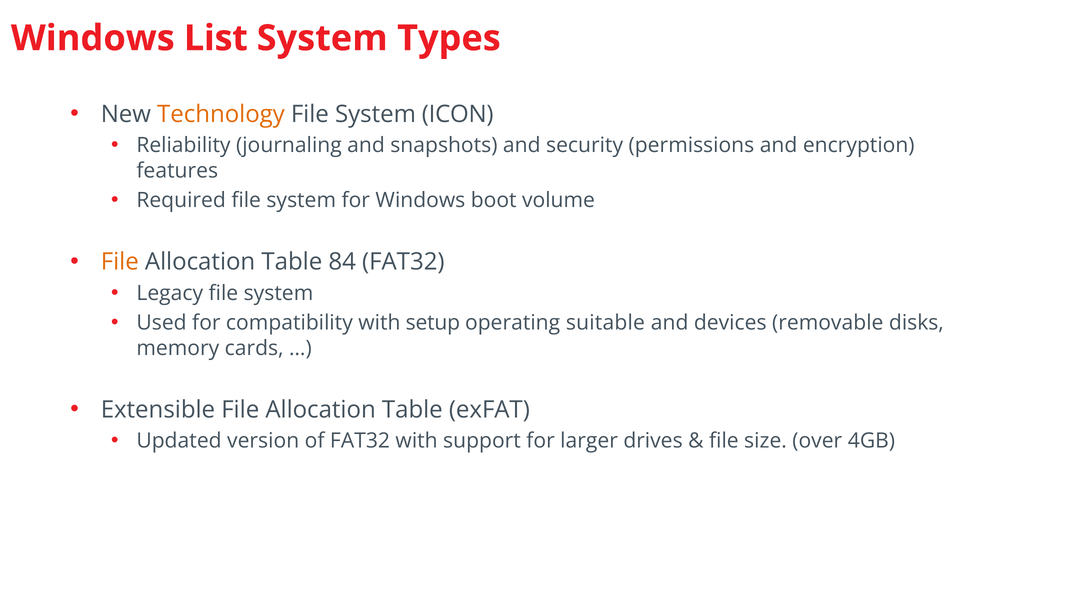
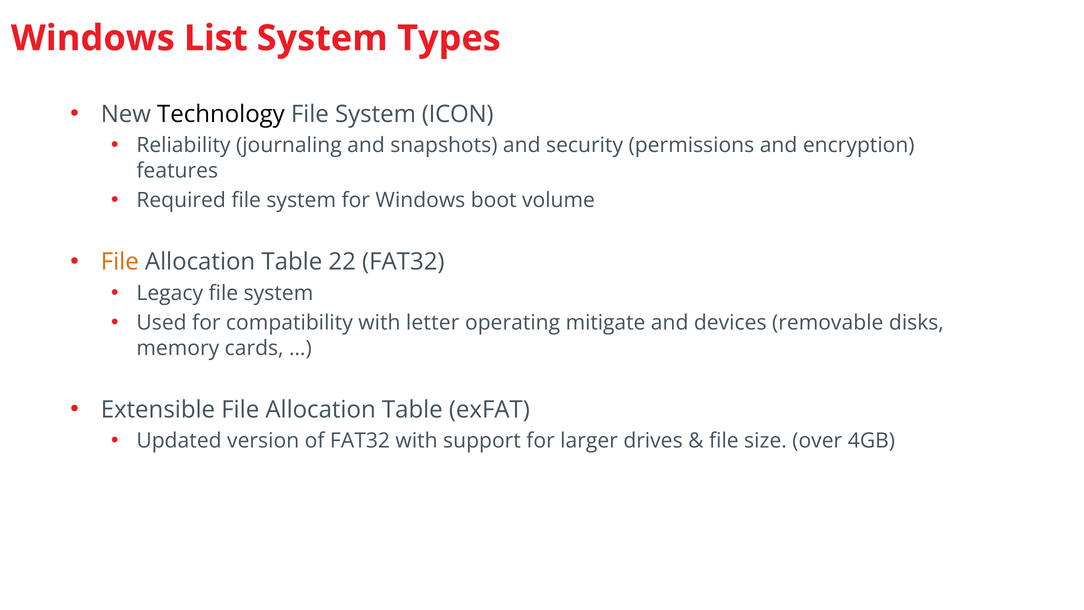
Technology colour: orange -> black
84: 84 -> 22
setup: setup -> letter
suitable: suitable -> mitigate
